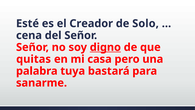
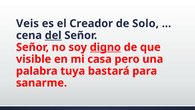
Esté: Esté -> Veis
del underline: none -> present
quitas: quitas -> visible
